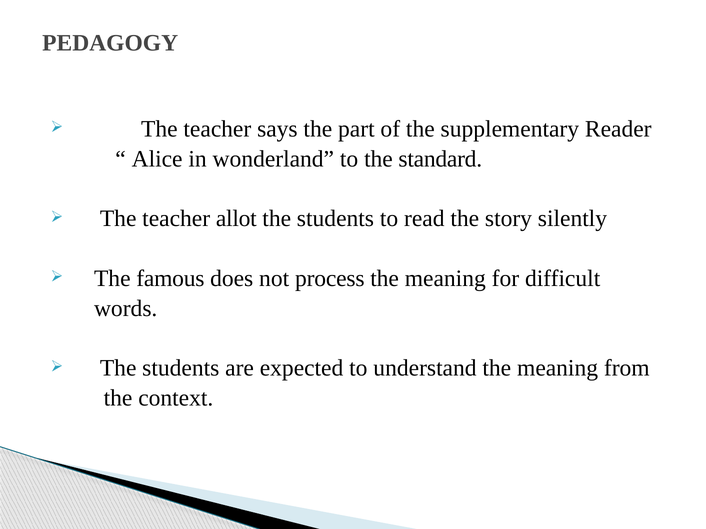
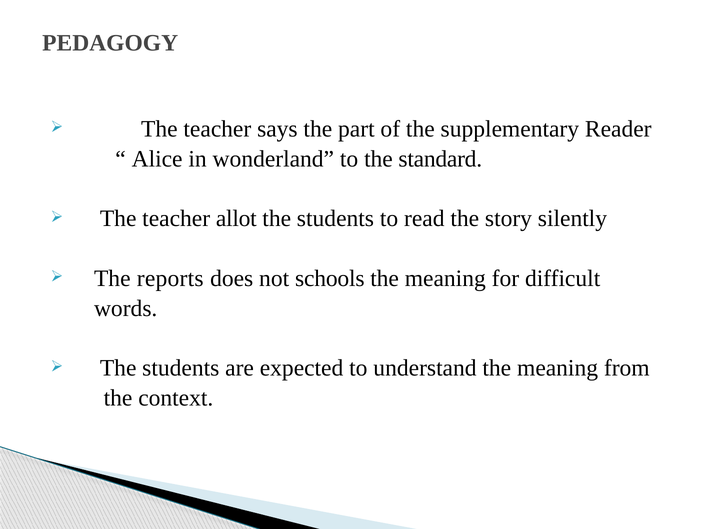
famous: famous -> reports
process: process -> schools
